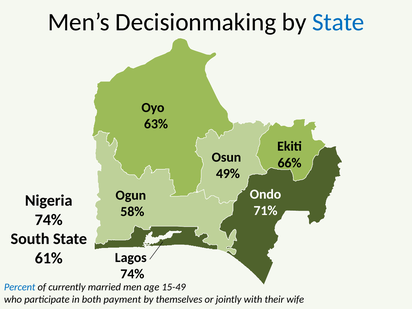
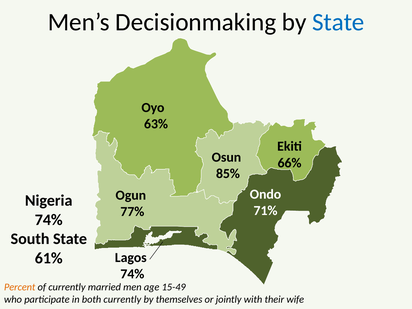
49%: 49% -> 85%
58%: 58% -> 77%
Percent colour: blue -> orange
both payment: payment -> currently
